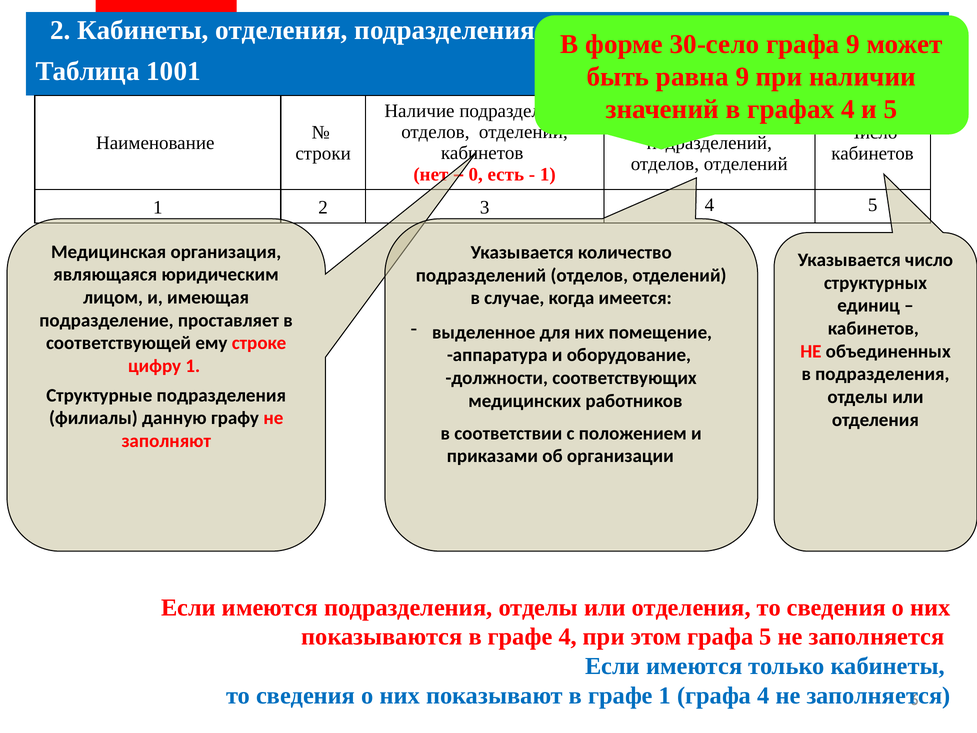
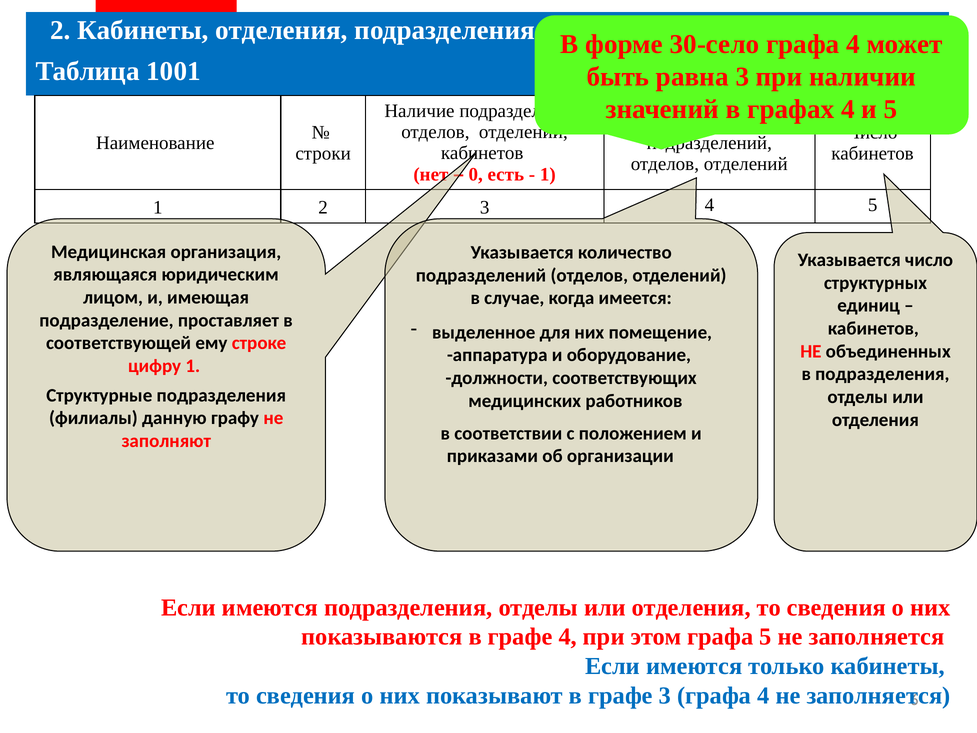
30-село графа 9: 9 -> 4
равна 9: 9 -> 3
графе 1: 1 -> 3
